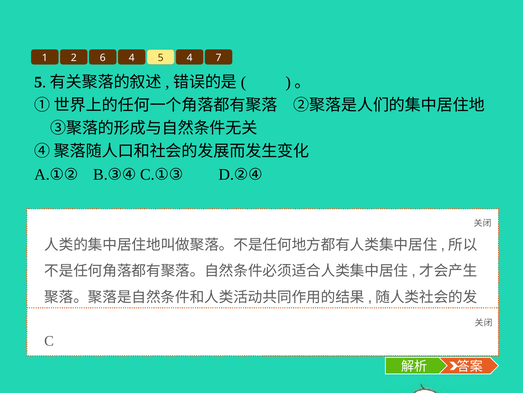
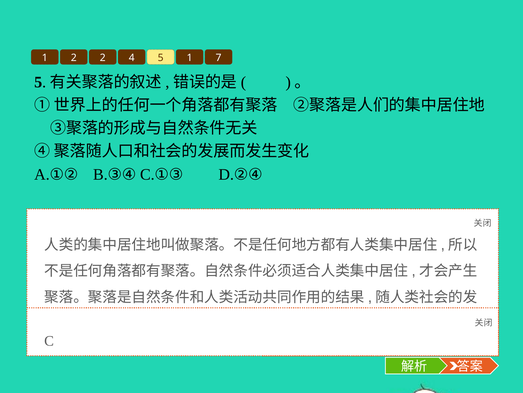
2 6: 6 -> 2
5 4: 4 -> 1
